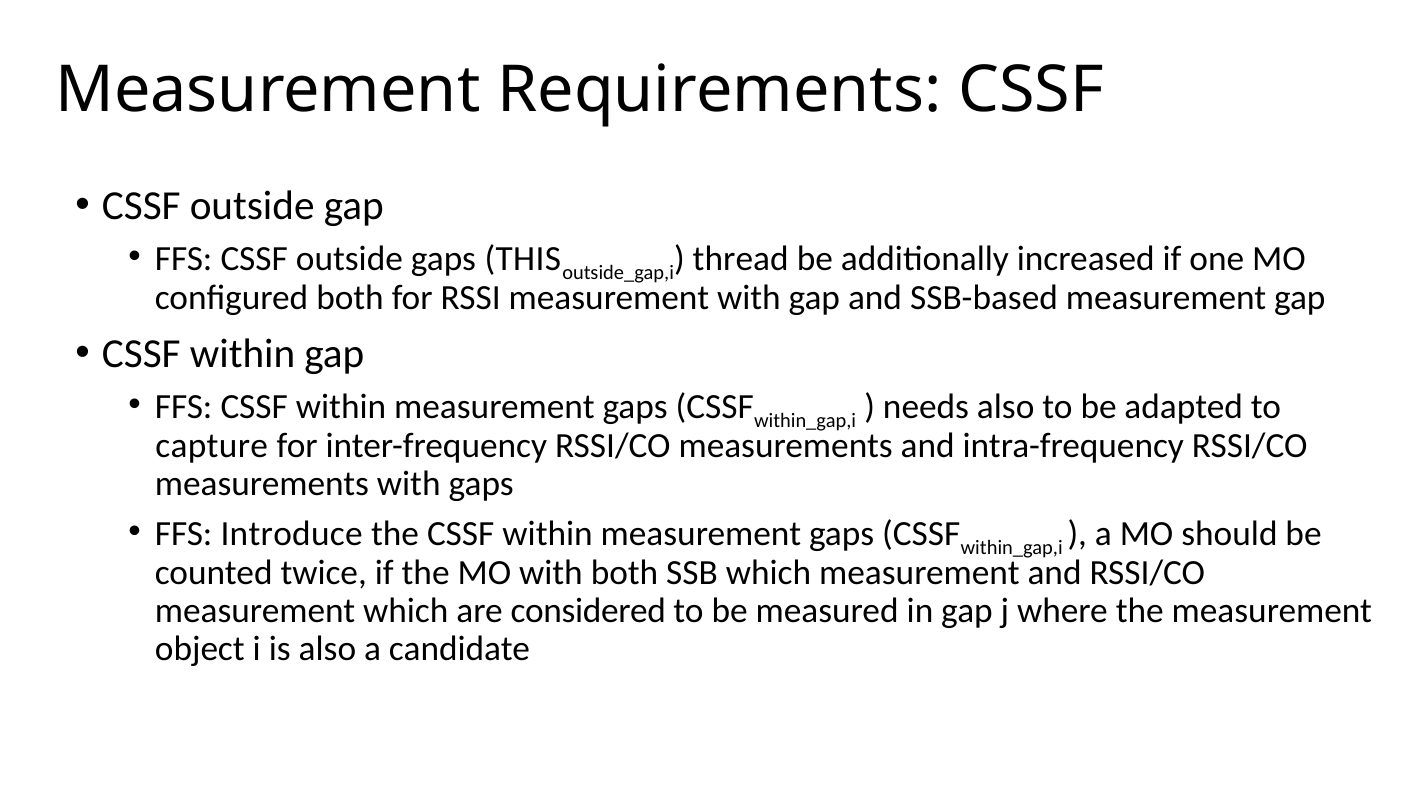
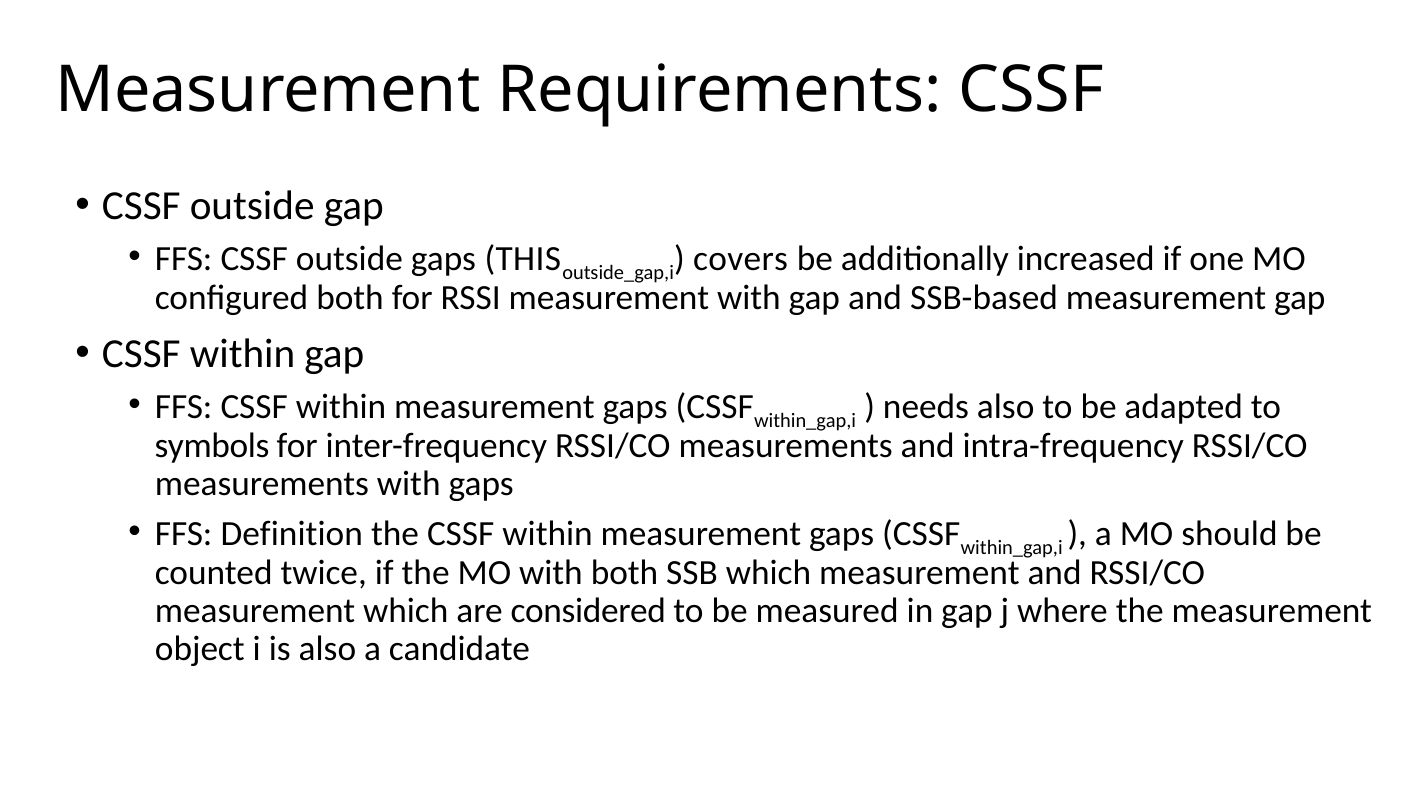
thread: thread -> covers
capture: capture -> symbols
Introduce: Introduce -> Definition
